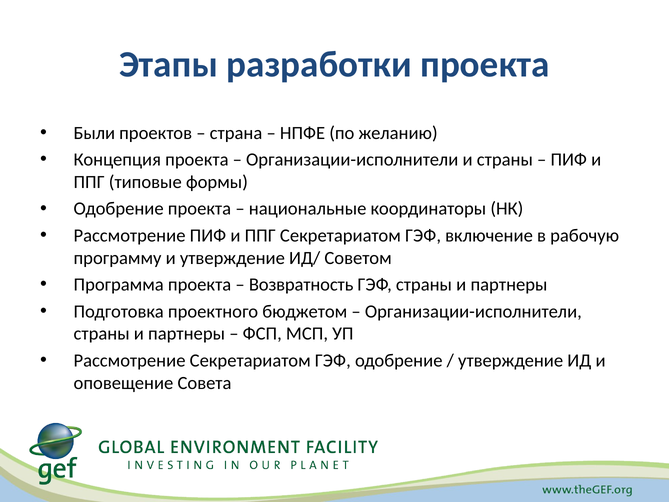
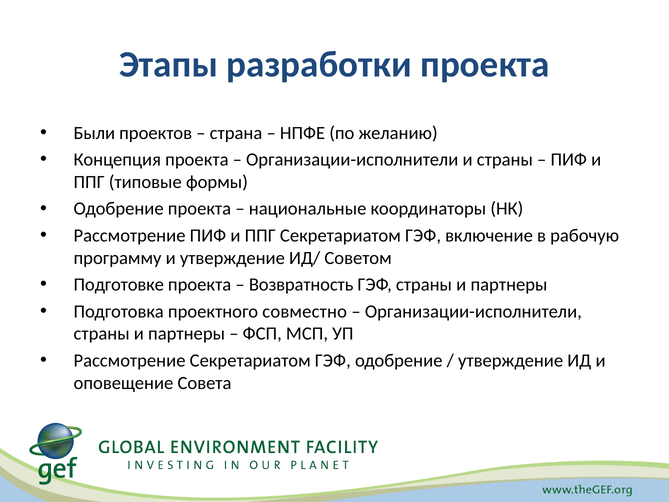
Программа: Программа -> Подготовке
бюджетом: бюджетом -> совместно
